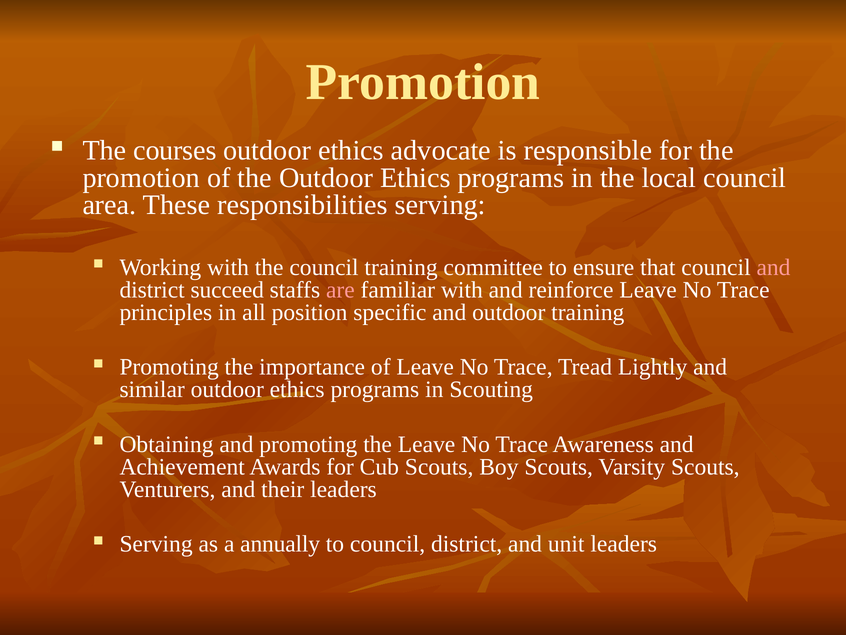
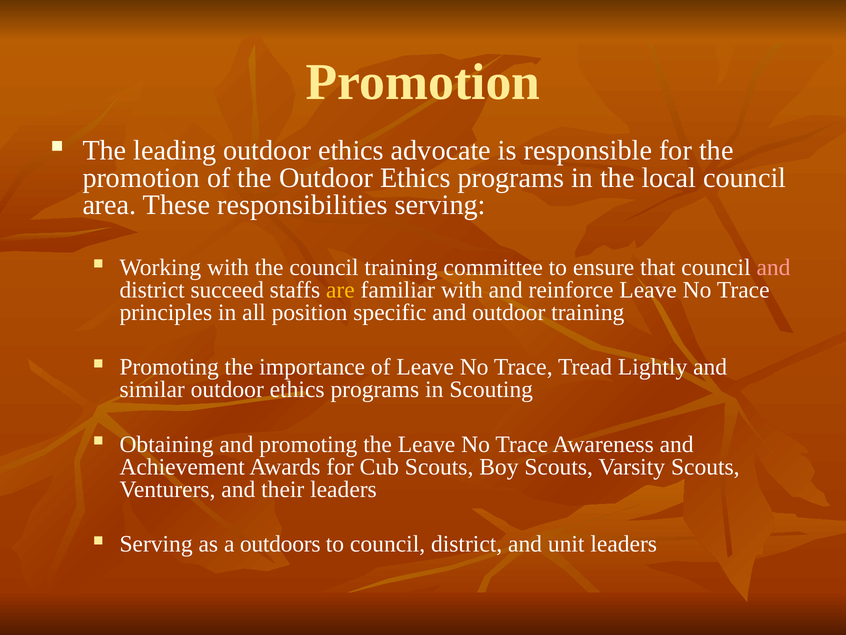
courses: courses -> leading
are colour: pink -> yellow
annually: annually -> outdoors
